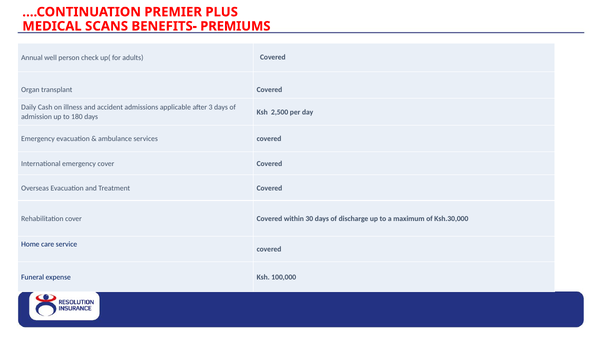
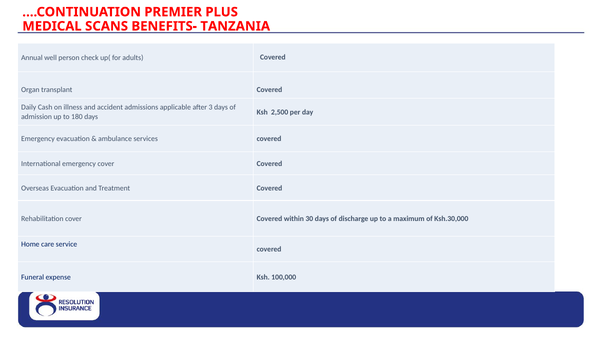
PREMIUMS: PREMIUMS -> TANZANIA
